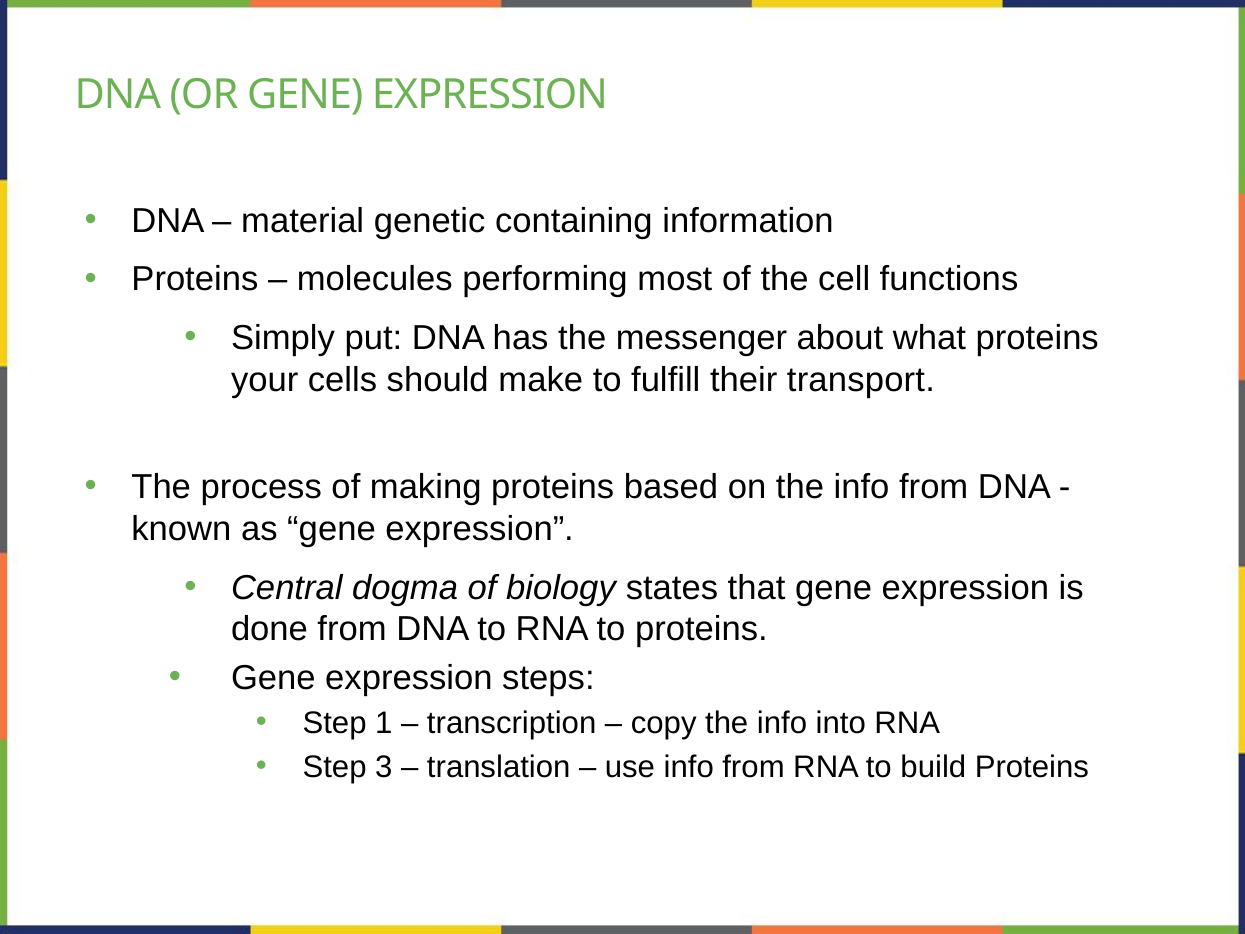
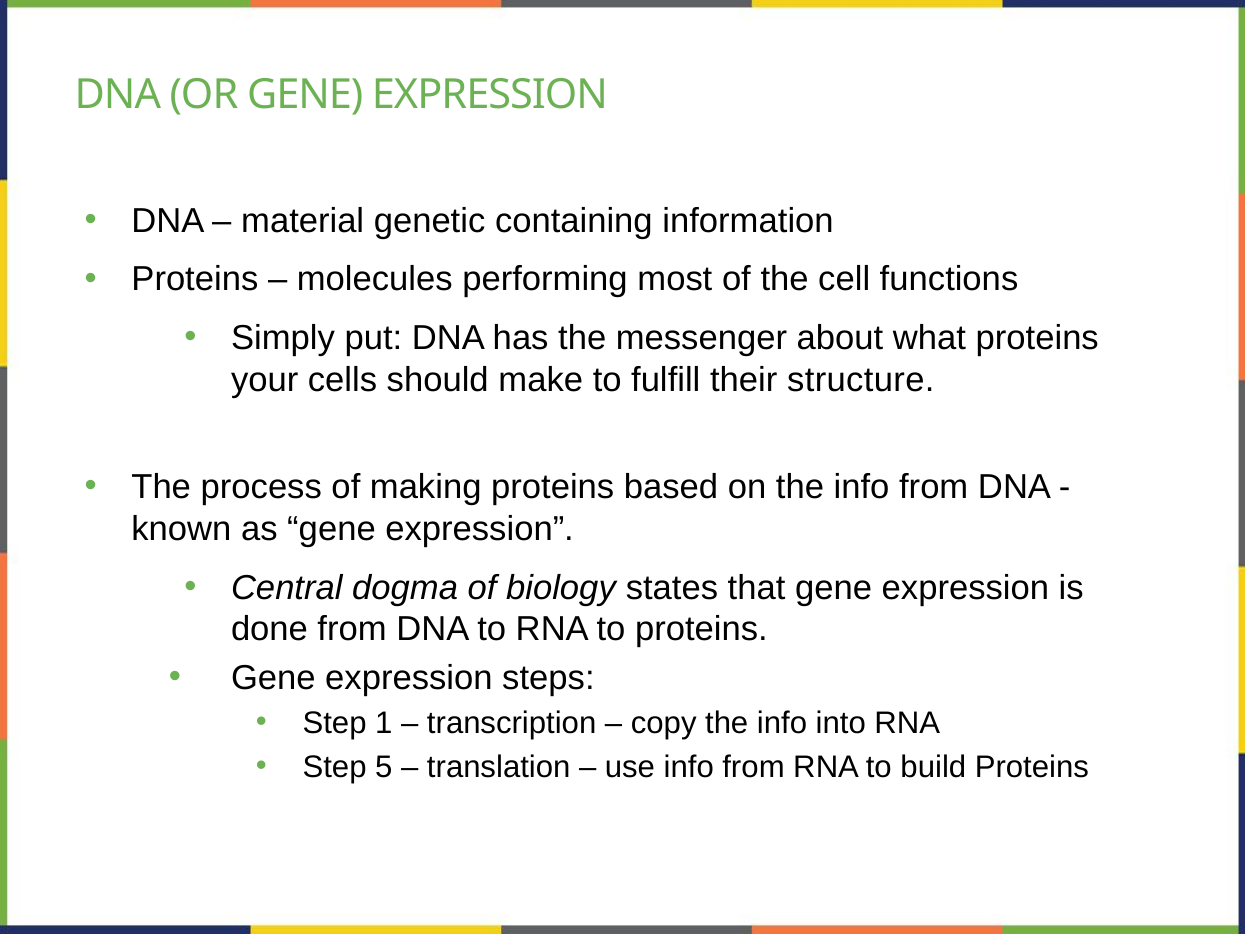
transport: transport -> structure
3: 3 -> 5
